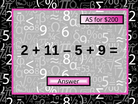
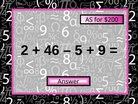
11: 11 -> 46
